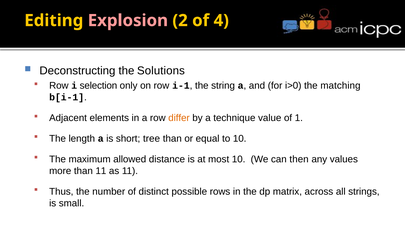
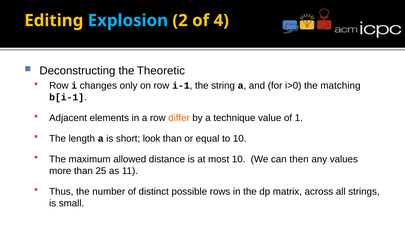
Explosion colour: pink -> light blue
Solutions: Solutions -> Theoretic
selection: selection -> changes
tree: tree -> look
than 11: 11 -> 25
